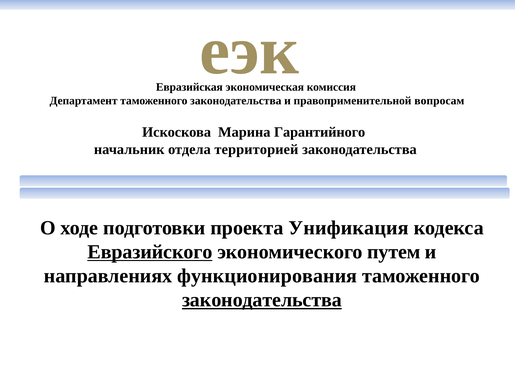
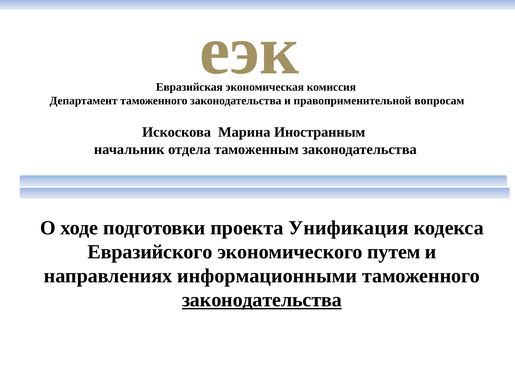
Гарантийного: Гарантийного -> Иностранным
территорией: территорией -> таможенным
Евразийского underline: present -> none
функционирования: функционирования -> информационными
